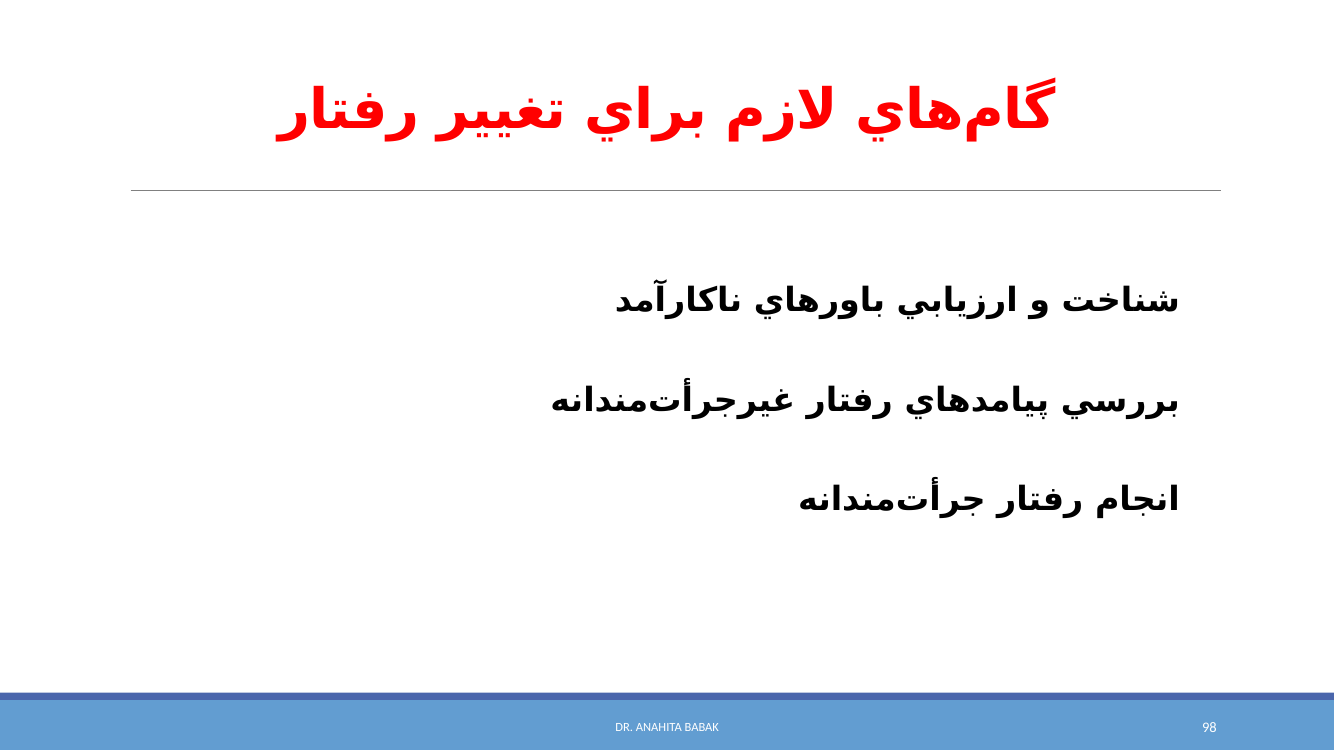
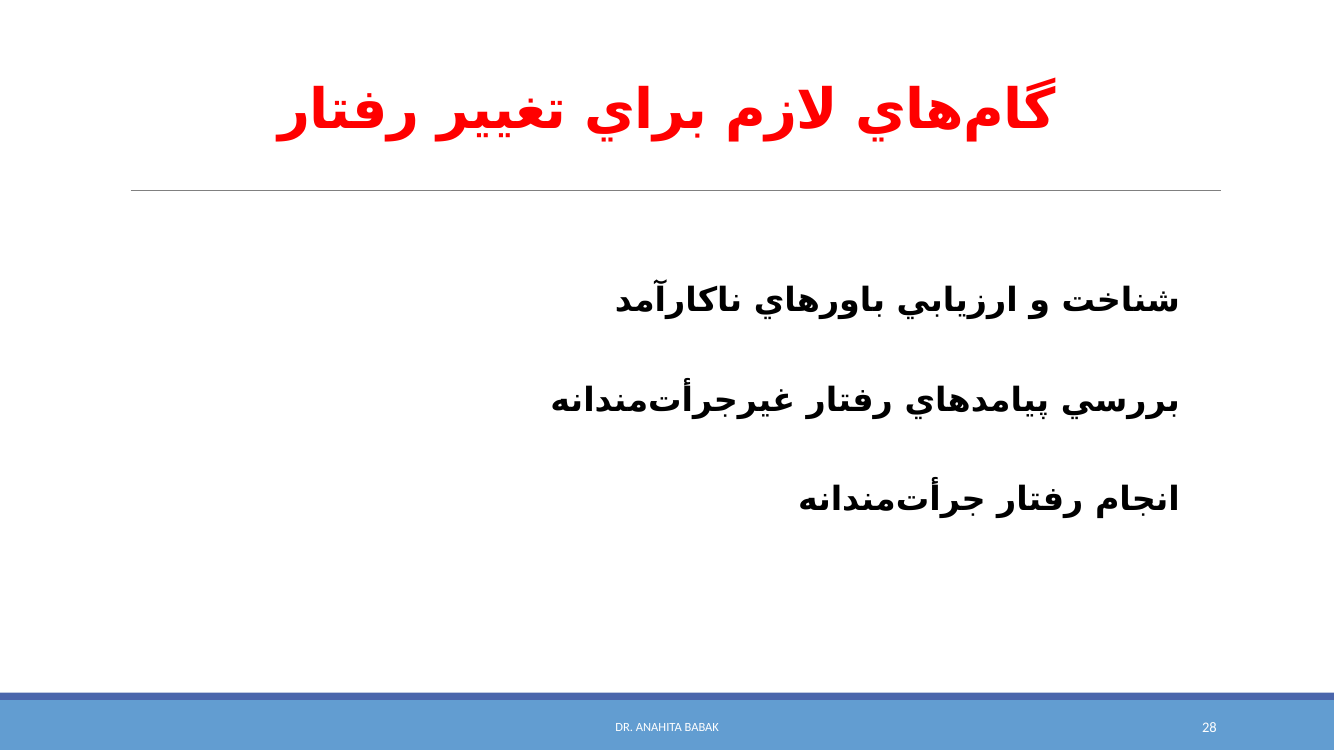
98: 98 -> 28
